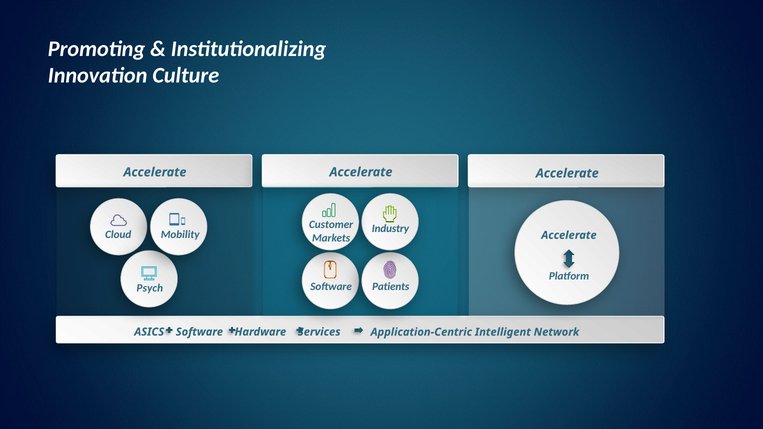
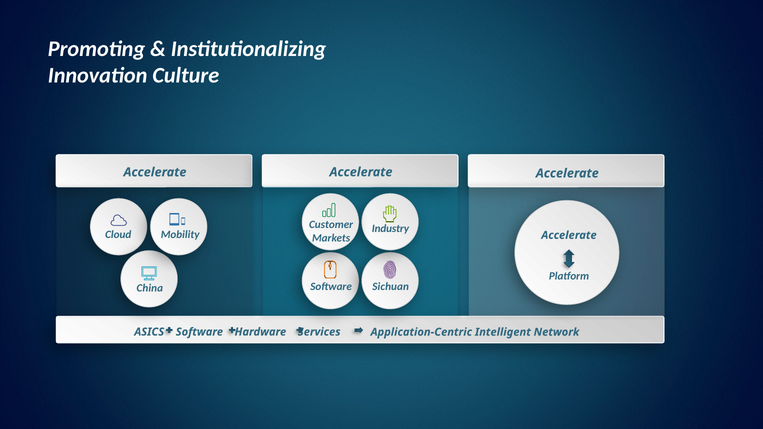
Patients: Patients -> Sichuan
Psych: Psych -> China
